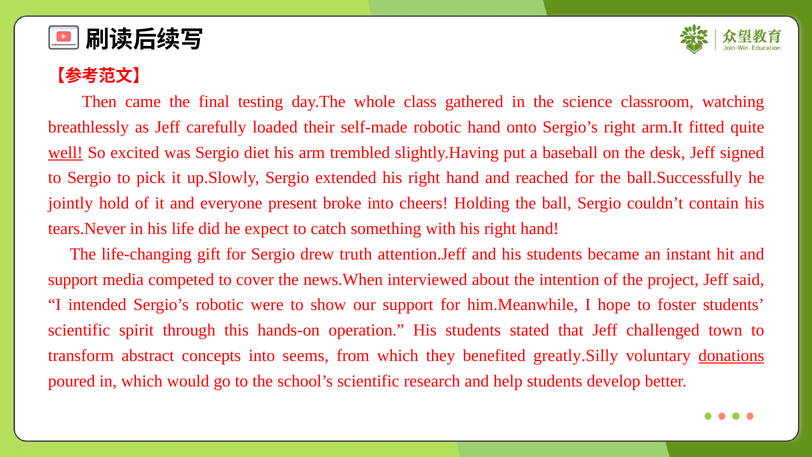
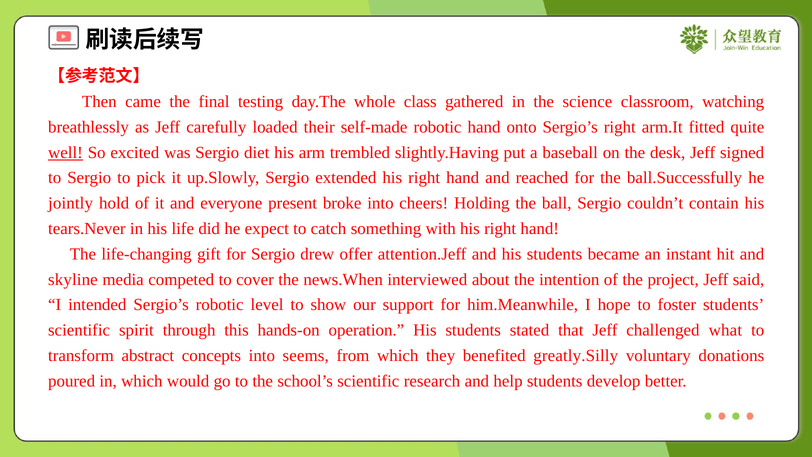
truth: truth -> offer
support at (73, 279): support -> skyline
were: were -> level
town: town -> what
donations underline: present -> none
